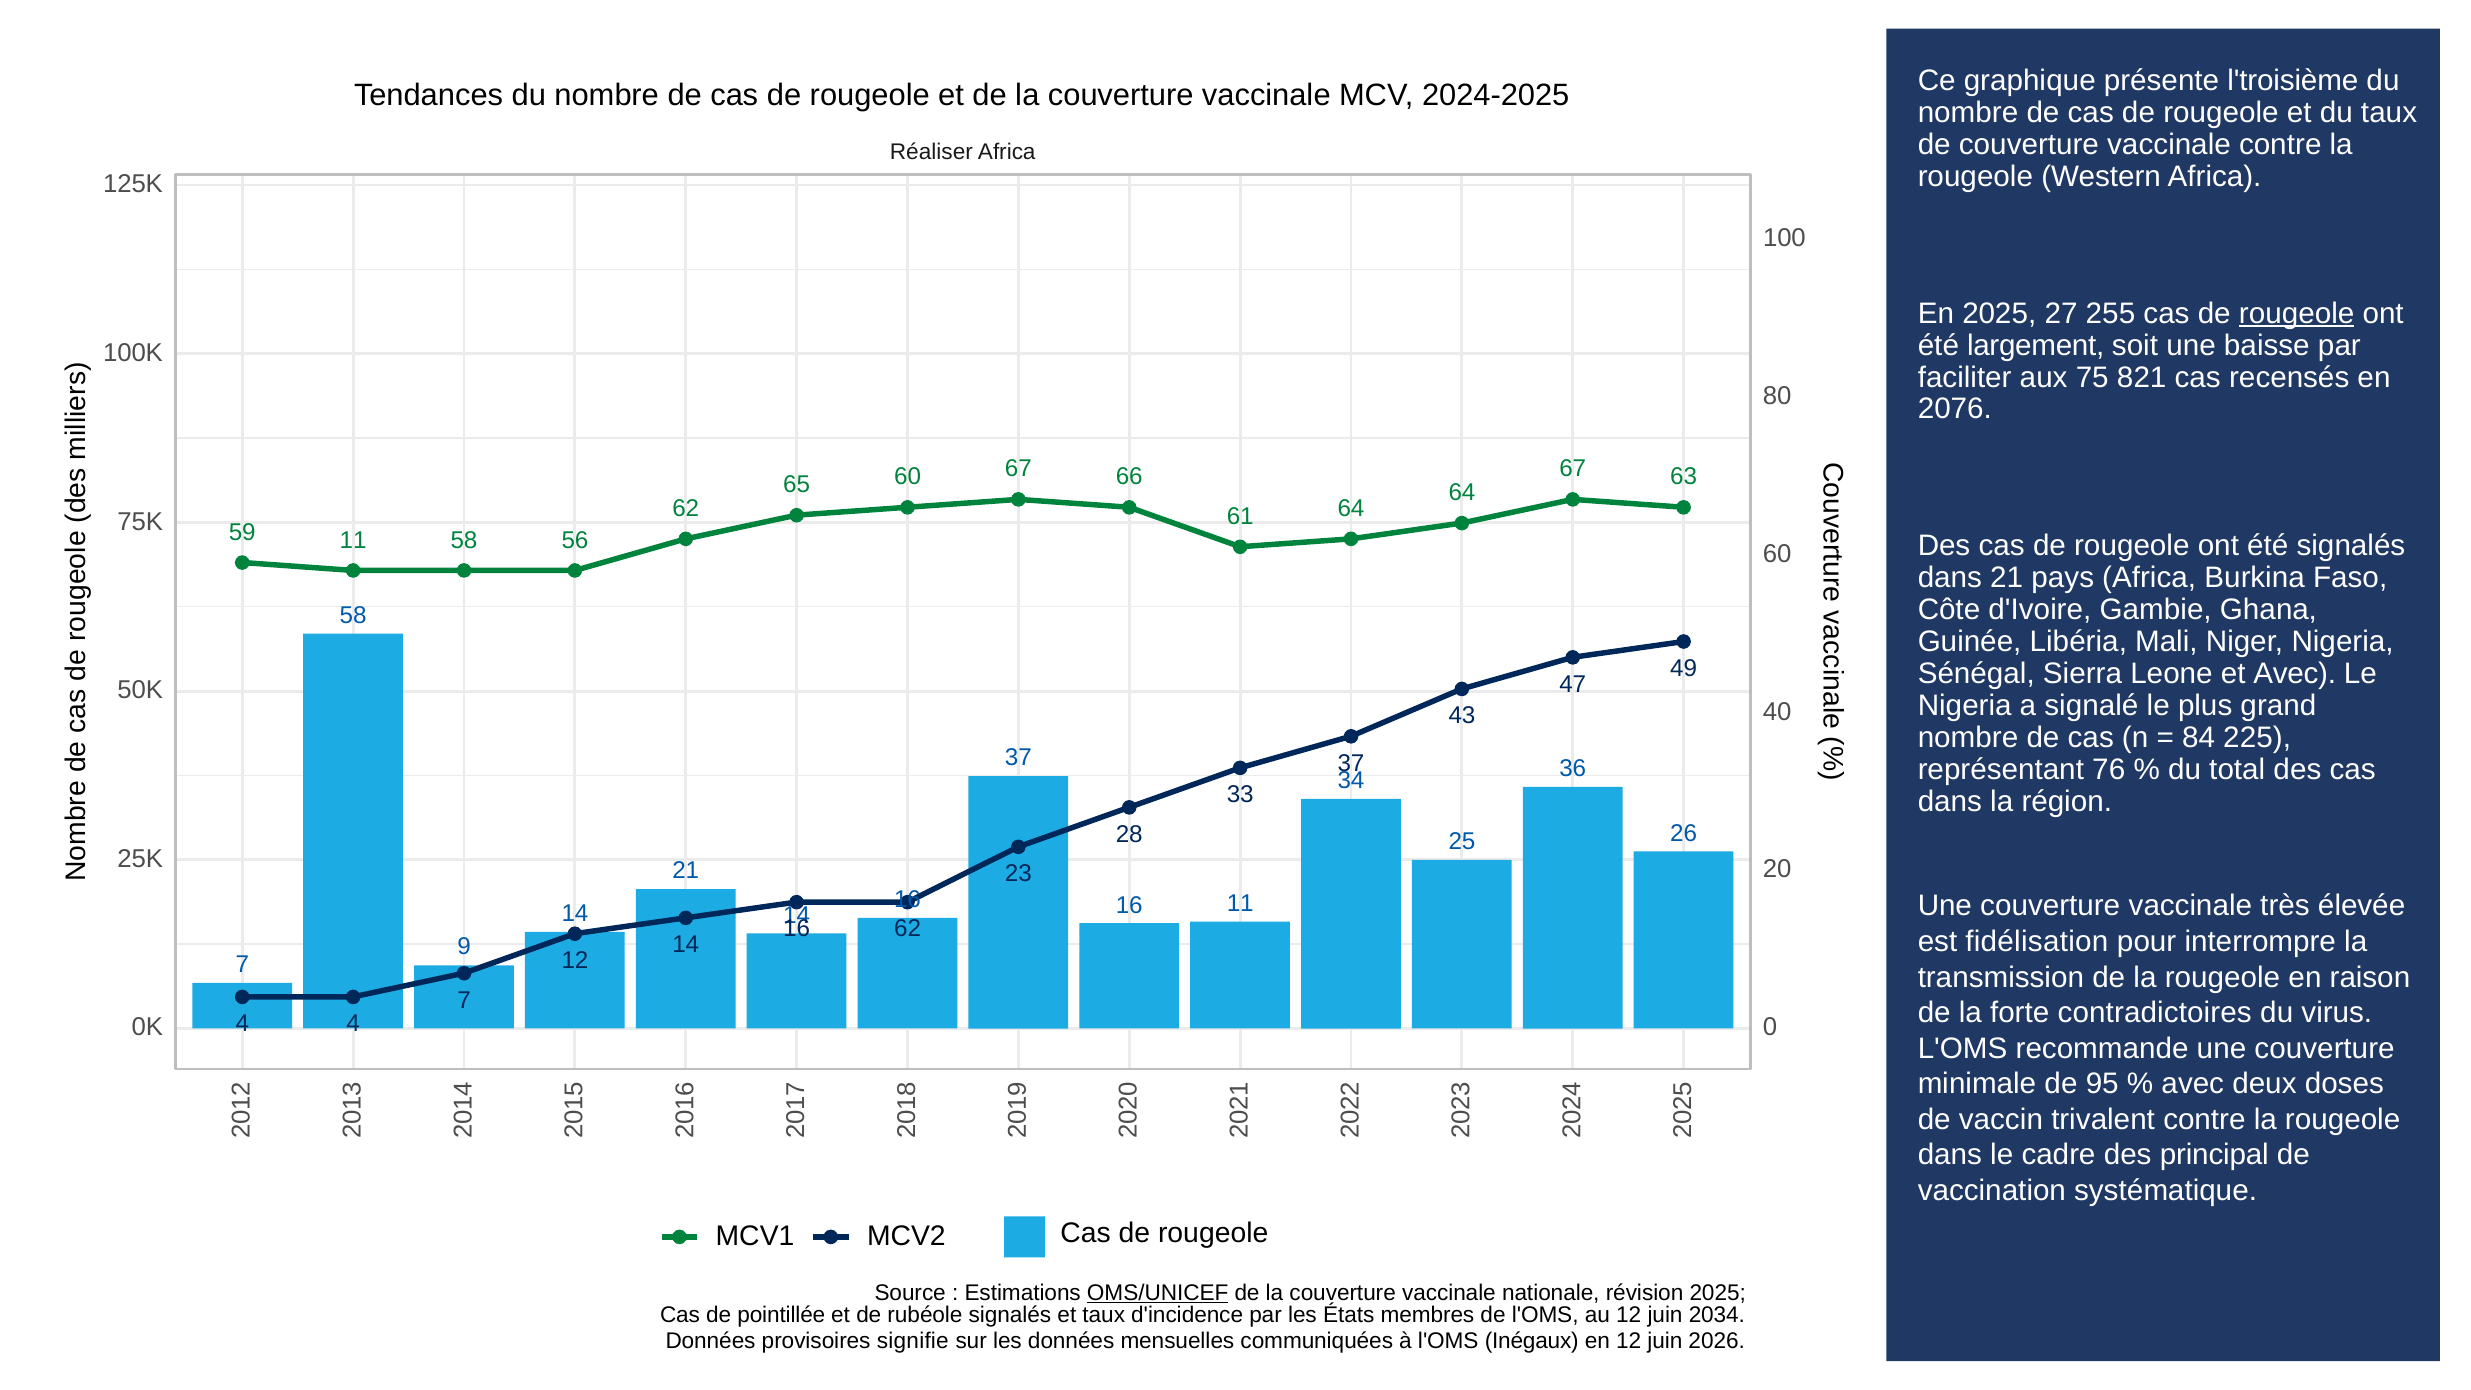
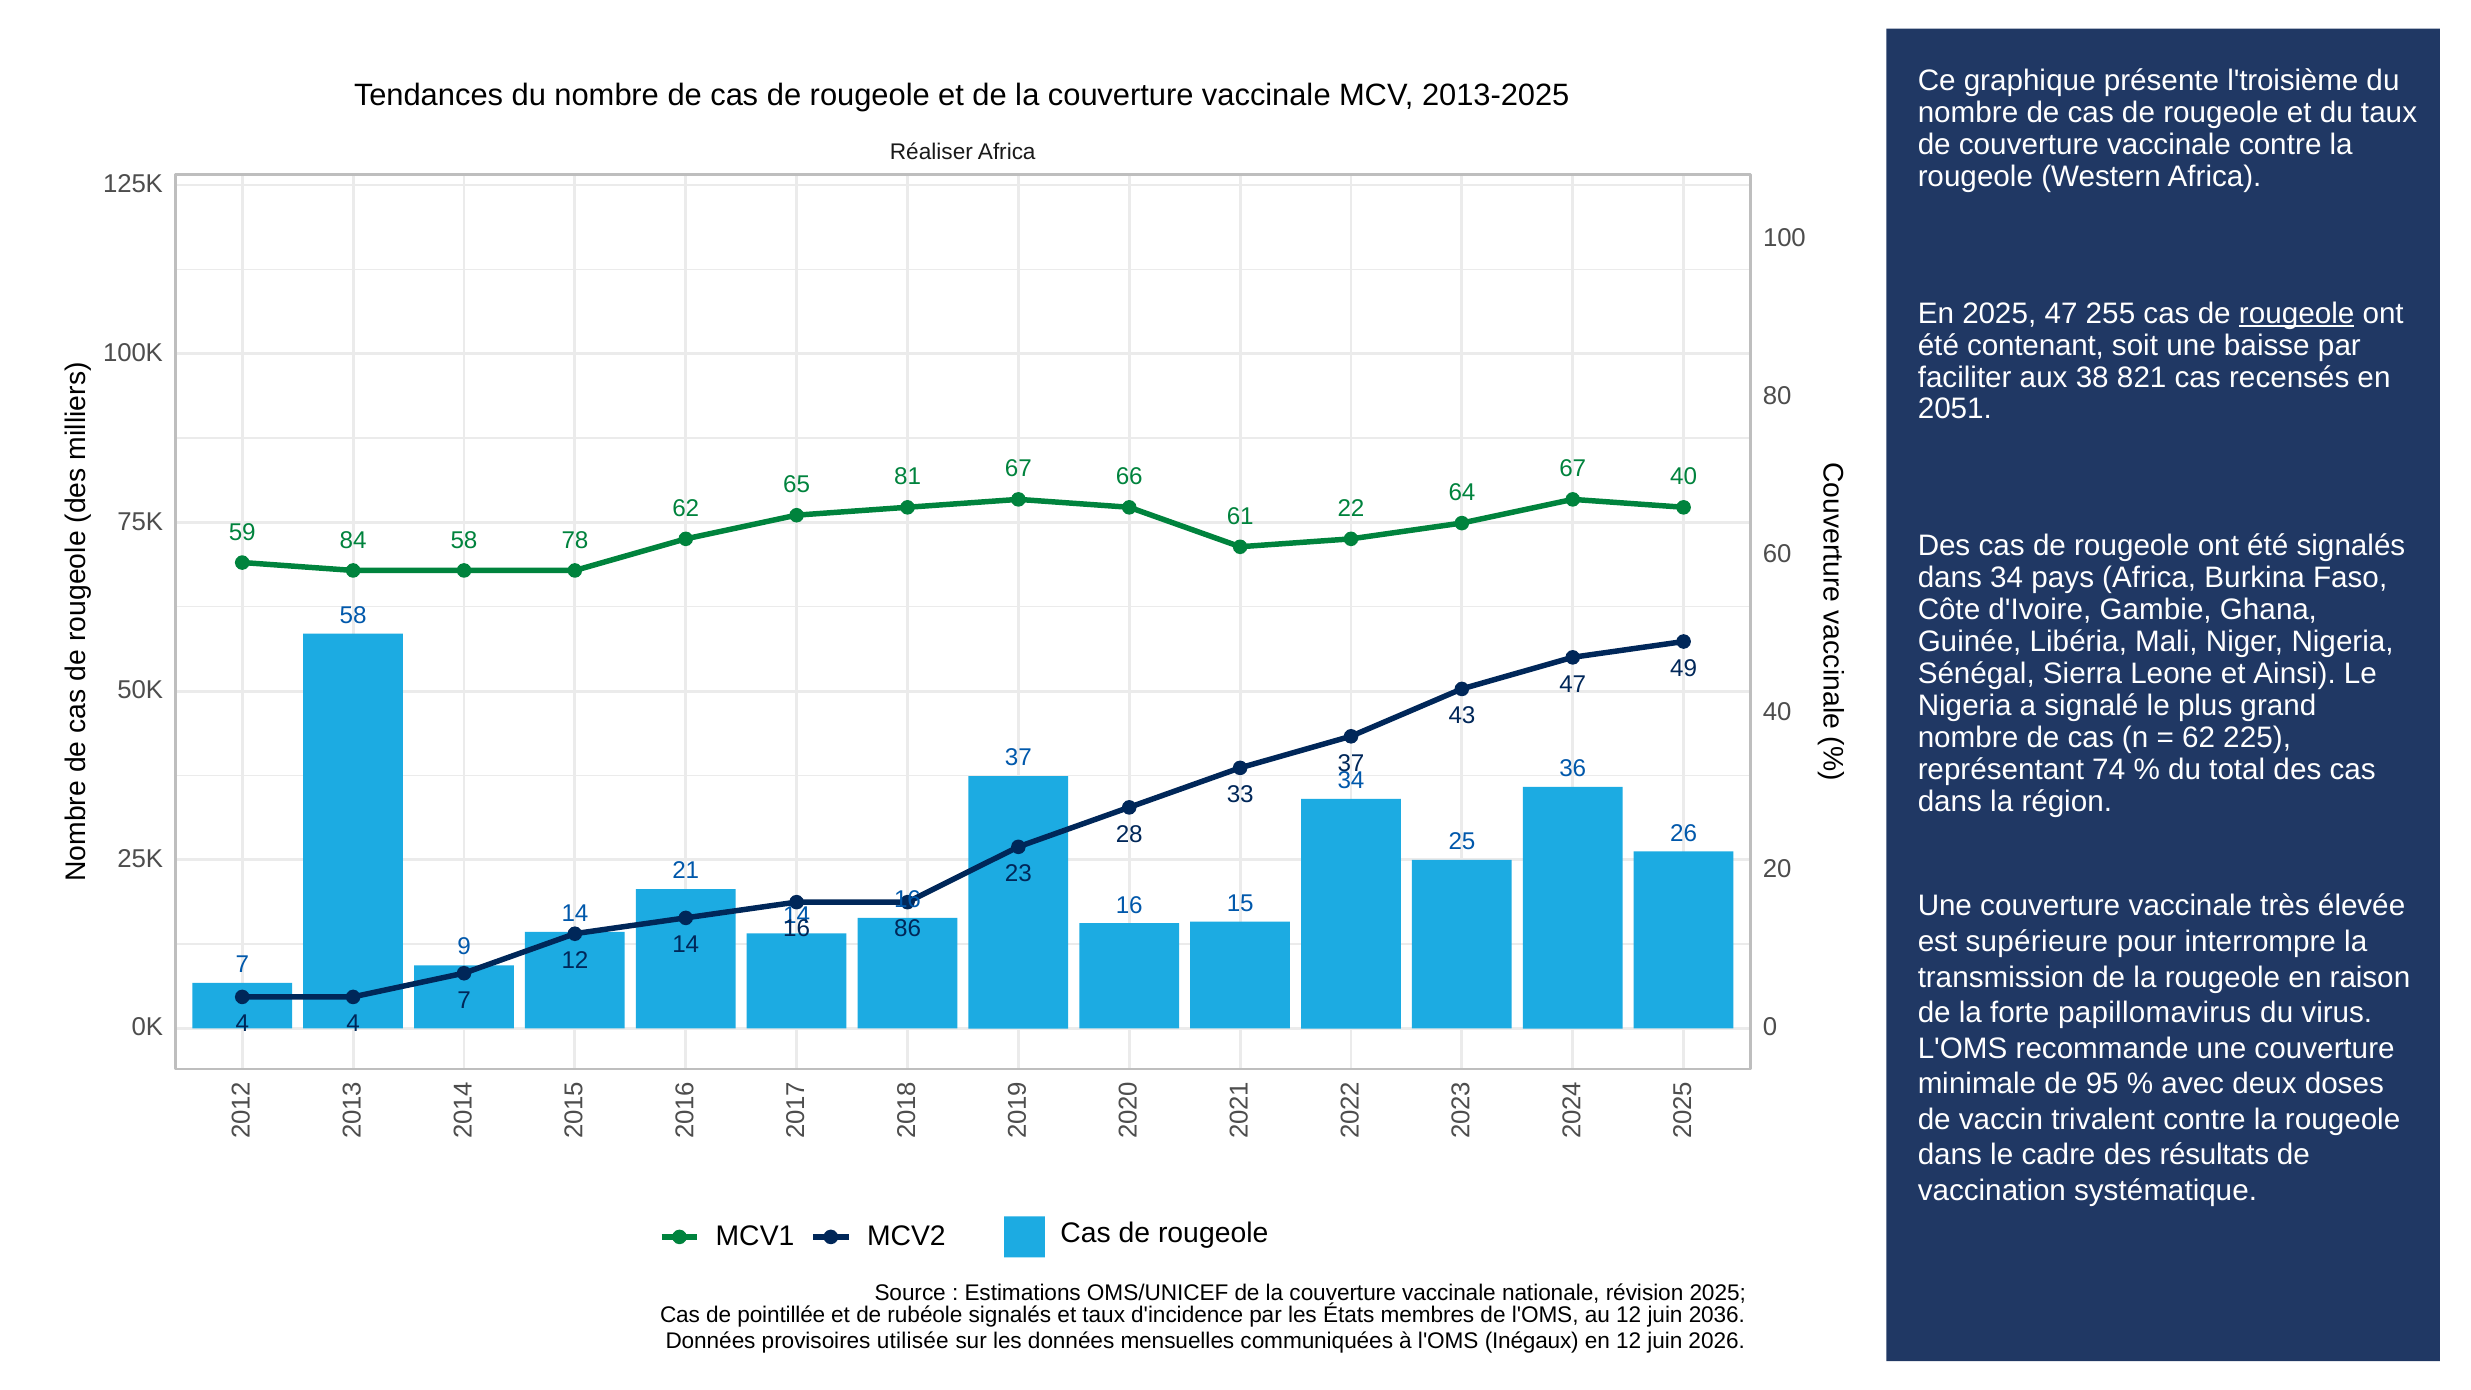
2024-2025: 2024-2025 -> 2013-2025
2025 27: 27 -> 47
largement: largement -> contenant
75: 75 -> 38
2076: 2076 -> 2051
67 63: 63 -> 40
65 60: 60 -> 81
61 64: 64 -> 22
59 11: 11 -> 84
56: 56 -> 78
dans 21: 21 -> 34
et Avec: Avec -> Ainsi
84 at (2199, 738): 84 -> 62
76: 76 -> 74
16 11: 11 -> 15
62 at (908, 929): 62 -> 86
fidélisation: fidélisation -> supérieure
contradictoires: contradictoires -> papillomavirus
principal: principal -> résultats
OMS/UNICEF underline: present -> none
2034: 2034 -> 2036
signifie: signifie -> utilisée
